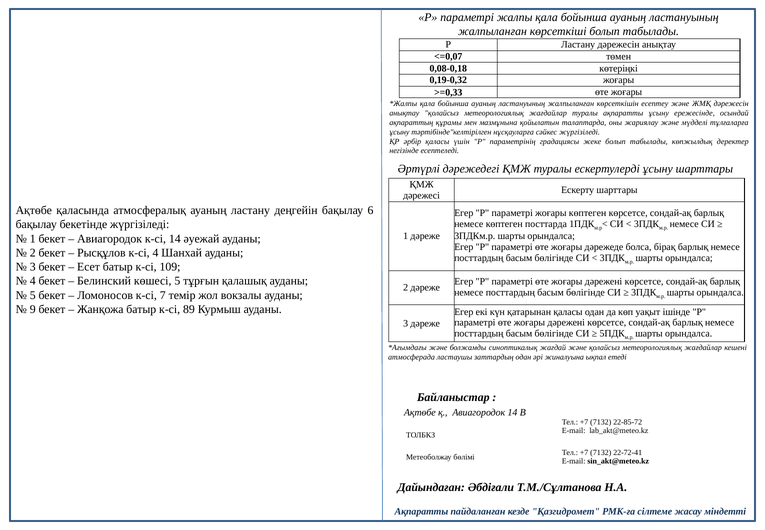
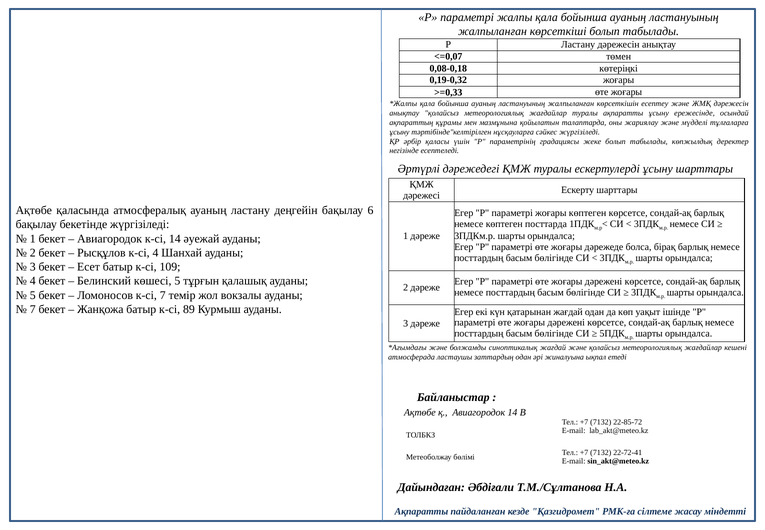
9 at (33, 309): 9 -> 7
қатарынан қаласы: қаласы -> жағдай
